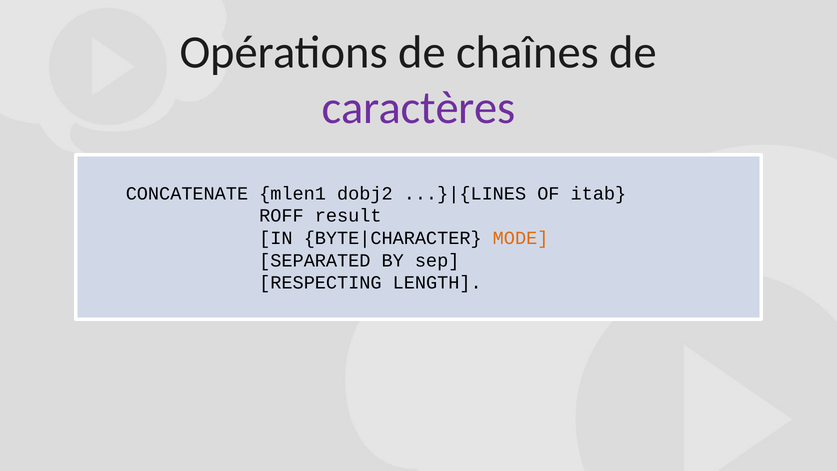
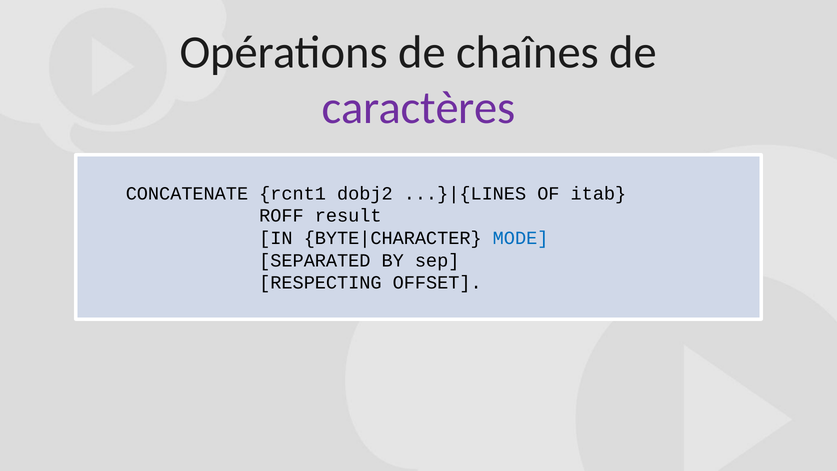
mlen1: mlen1 -> rcnt1
MODE colour: orange -> blue
LENGTH: LENGTH -> OFFSET
